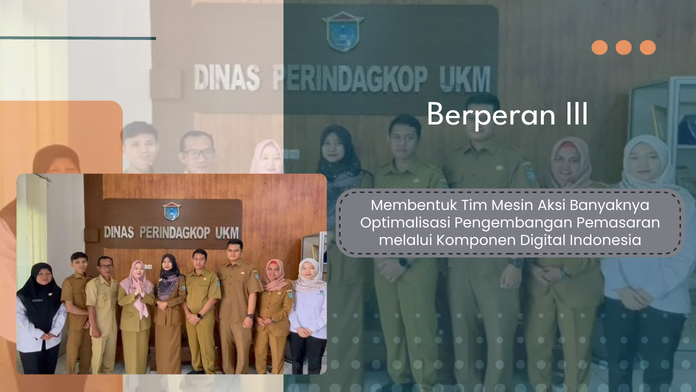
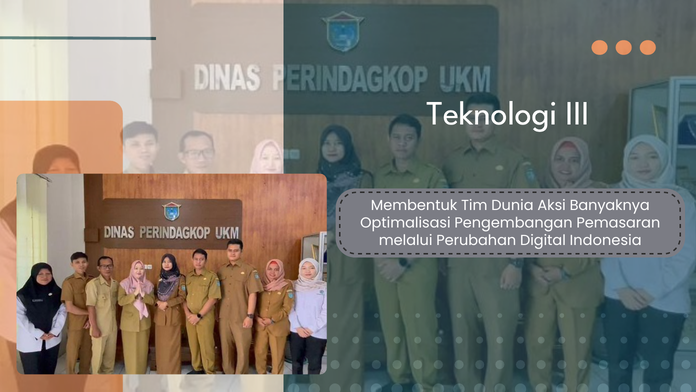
Berperan: Berperan -> Teknologi
Mesin: Mesin -> Dunia
Komponen: Komponen -> Perubahan
